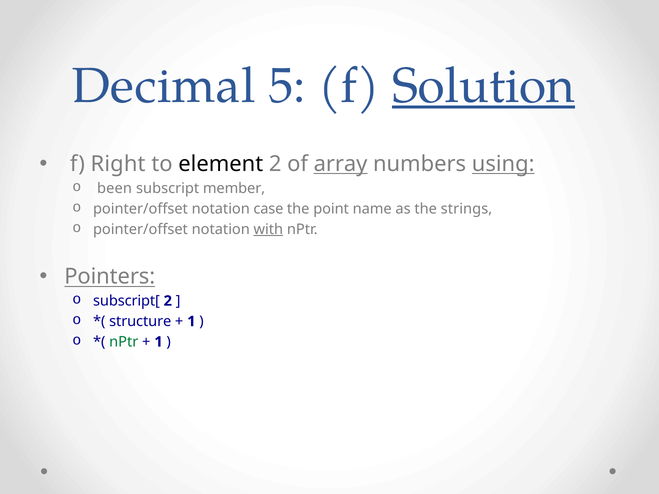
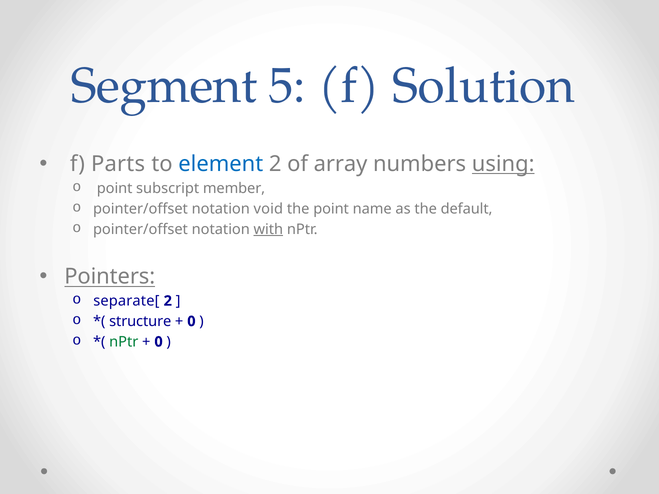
Decimal: Decimal -> Segment
Solution underline: present -> none
Right: Right -> Parts
element colour: black -> blue
array underline: present -> none
been at (115, 188): been -> point
case: case -> void
strings: strings -> default
subscript[: subscript[ -> separate[
1 at (191, 322): 1 -> 0
1 at (159, 342): 1 -> 0
